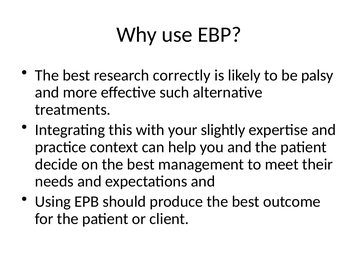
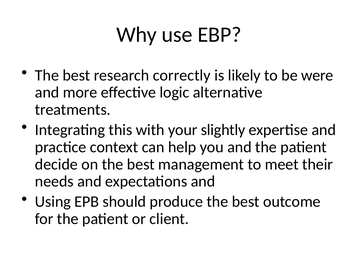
palsy: palsy -> were
such: such -> logic
